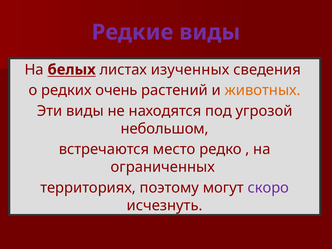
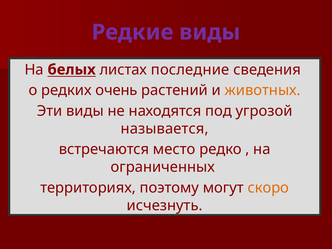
изученных: изученных -> последние
небольшом: небольшом -> называется
скоро colour: purple -> orange
